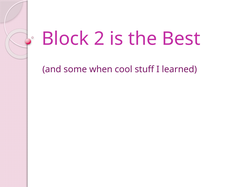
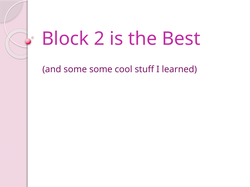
some when: when -> some
